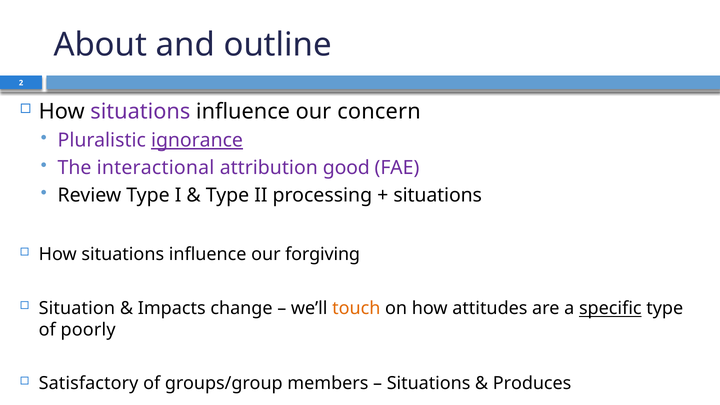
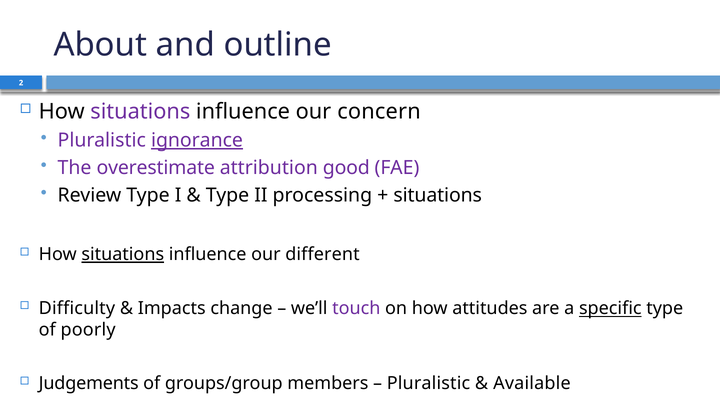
interactional: interactional -> overestimate
situations at (123, 254) underline: none -> present
forgiving: forgiving -> different
Situation: Situation -> Difficulty
touch colour: orange -> purple
Satisfactory: Satisfactory -> Judgements
Situations at (429, 383): Situations -> Pluralistic
Produces: Produces -> Available
